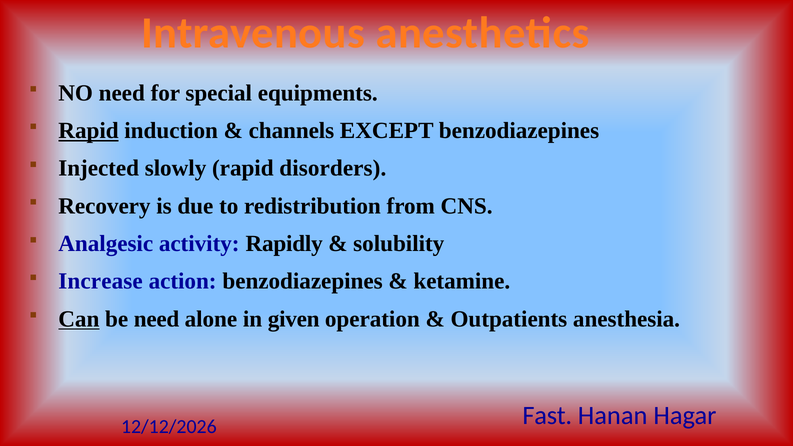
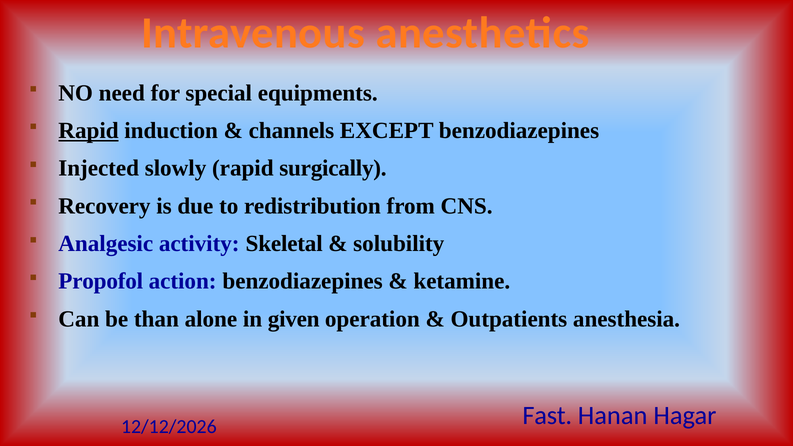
disorders: disorders -> surgically
Rapidly: Rapidly -> Skeletal
Increase: Increase -> Propofol
Can underline: present -> none
be need: need -> than
